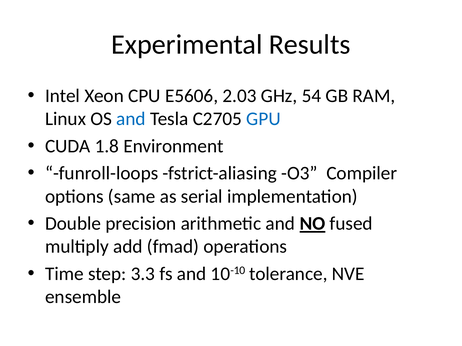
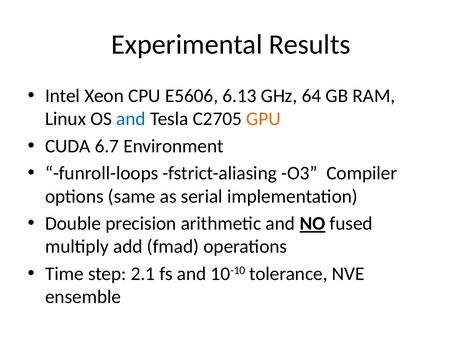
2.03: 2.03 -> 6.13
54: 54 -> 64
GPU colour: blue -> orange
1.8: 1.8 -> 6.7
3.3: 3.3 -> 2.1
